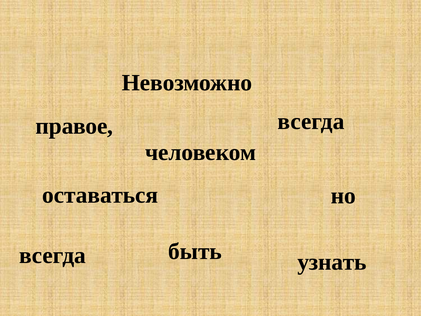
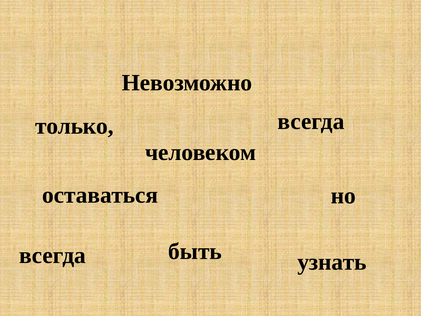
правое: правое -> только
